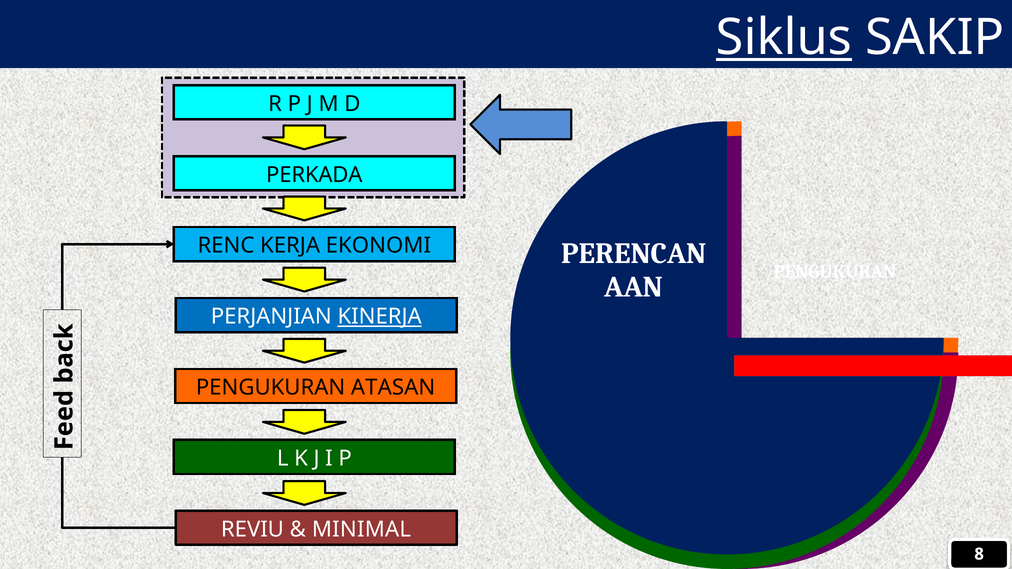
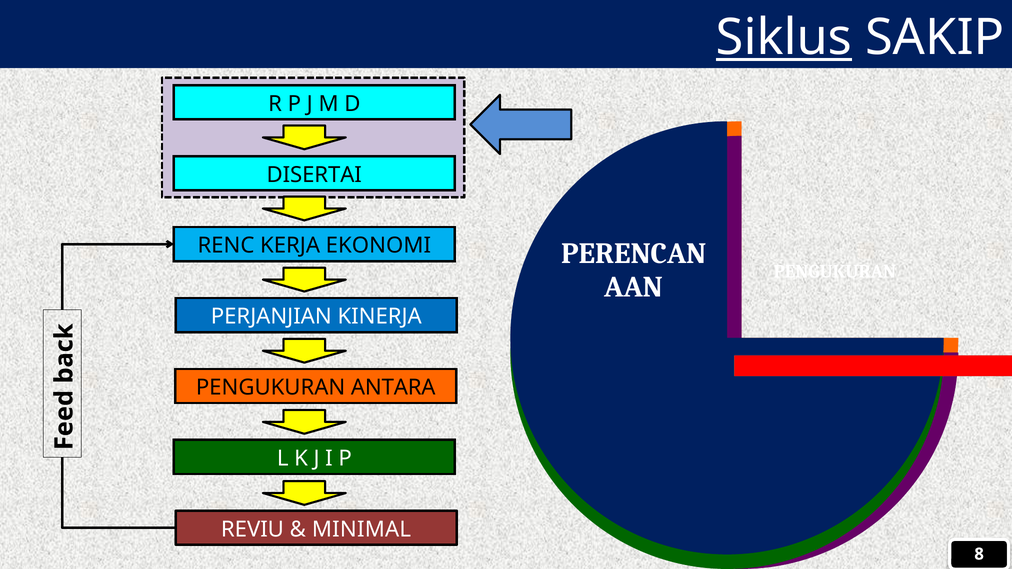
PERKADA: PERKADA -> DISERTAI
KINERJA underline: present -> none
ATASAN: ATASAN -> ANTARA
